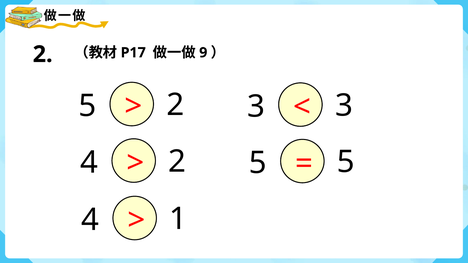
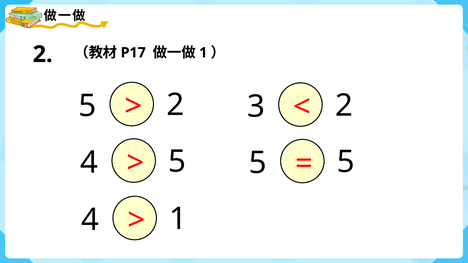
9 at (203, 53): 9 -> 1
3 3: 3 -> 2
4 2: 2 -> 5
